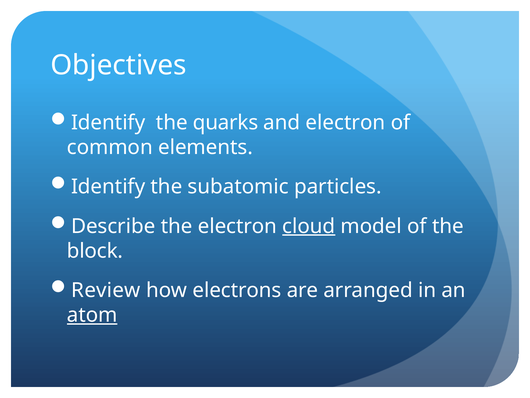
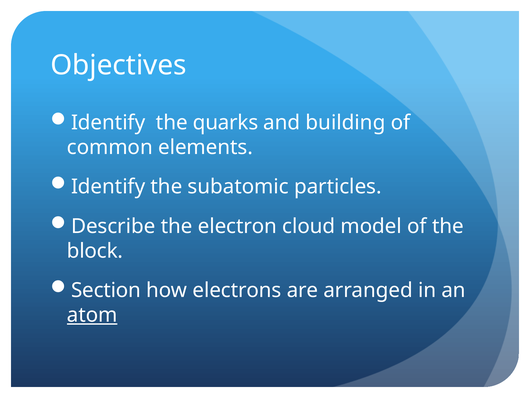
and electron: electron -> building
cloud underline: present -> none
Review: Review -> Section
